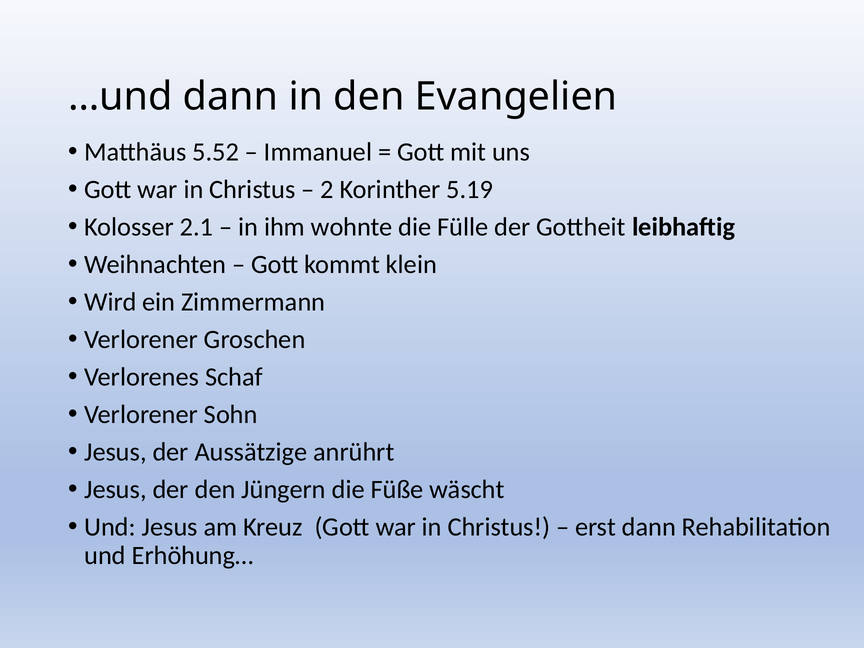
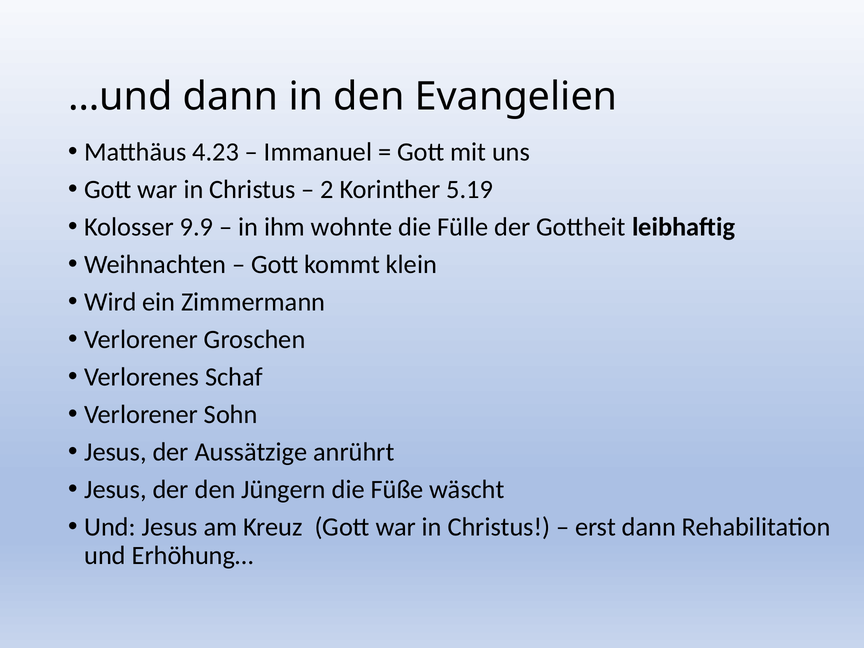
5.52: 5.52 -> 4.23
2.1: 2.1 -> 9.9
